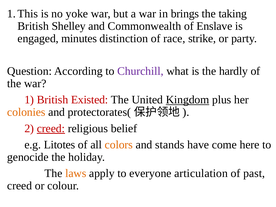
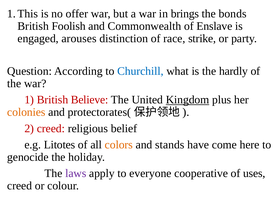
yoke: yoke -> offer
taking: taking -> bonds
Shelley: Shelley -> Foolish
minutes: minutes -> arouses
Churchill colour: purple -> blue
Existed: Existed -> Believe
creed at (51, 128) underline: present -> none
laws colour: orange -> purple
articulation: articulation -> cooperative
past: past -> uses
